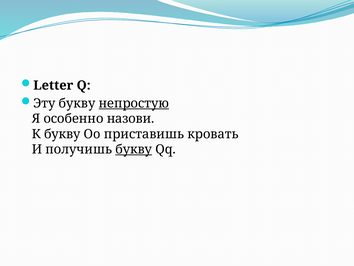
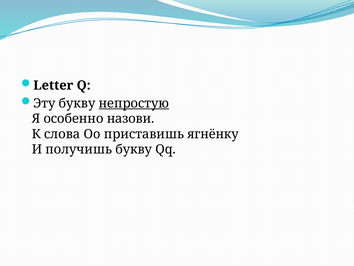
К букву: букву -> слова
кровать: кровать -> ягнёнку
букву at (134, 149) underline: present -> none
